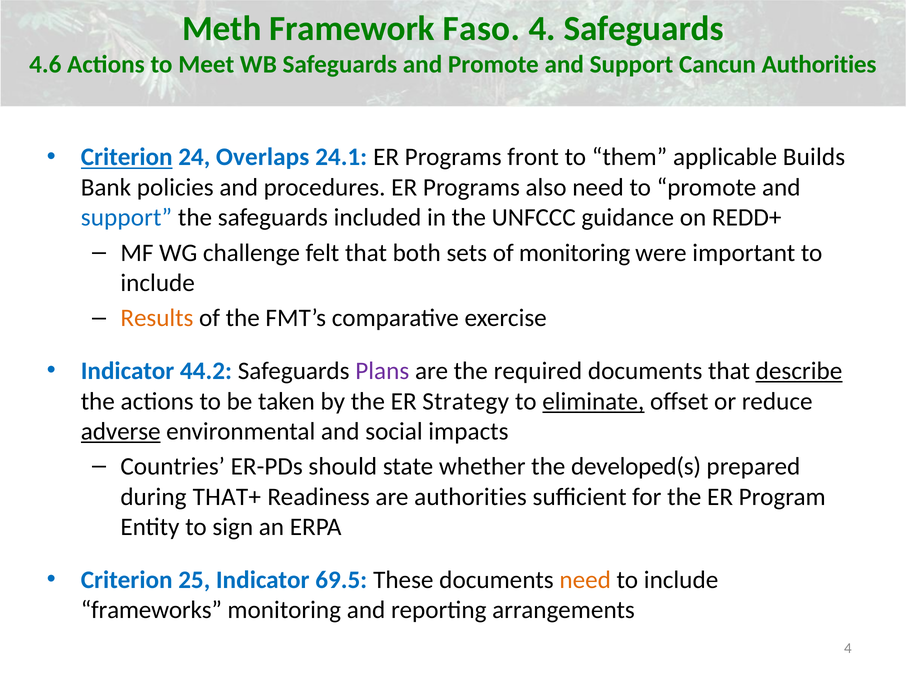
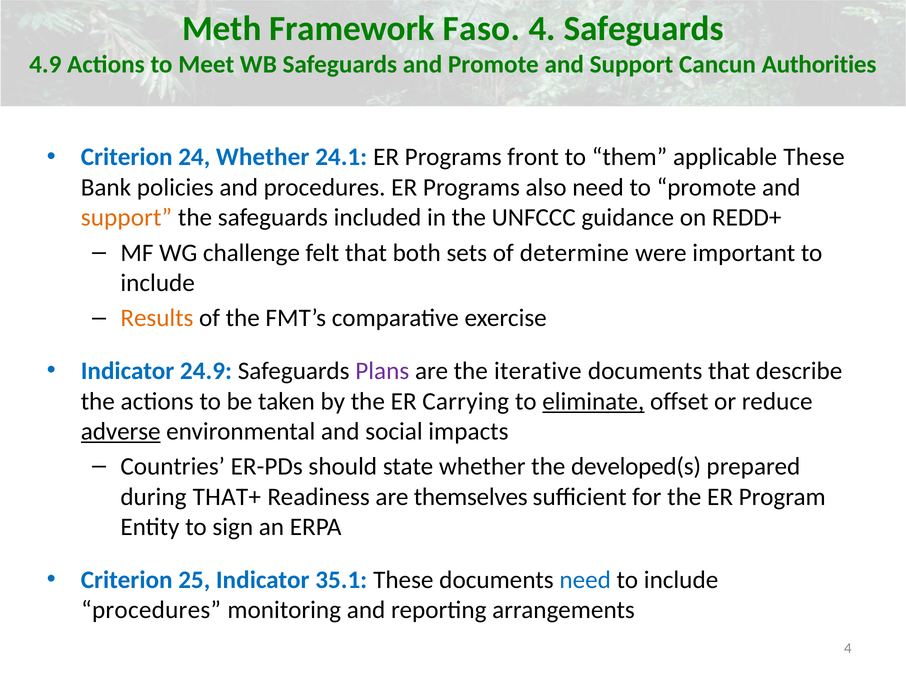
4.6: 4.6 -> 4.9
Criterion at (127, 157) underline: present -> none
24 Overlaps: Overlaps -> Whether
applicable Builds: Builds -> These
support at (126, 218) colour: blue -> orange
of monitoring: monitoring -> determine
44.2: 44.2 -> 24.9
required: required -> iterative
describe underline: present -> none
Strategy: Strategy -> Carrying
are authorities: authorities -> themselves
69.5: 69.5 -> 35.1
need at (585, 580) colour: orange -> blue
frameworks at (151, 610): frameworks -> procedures
